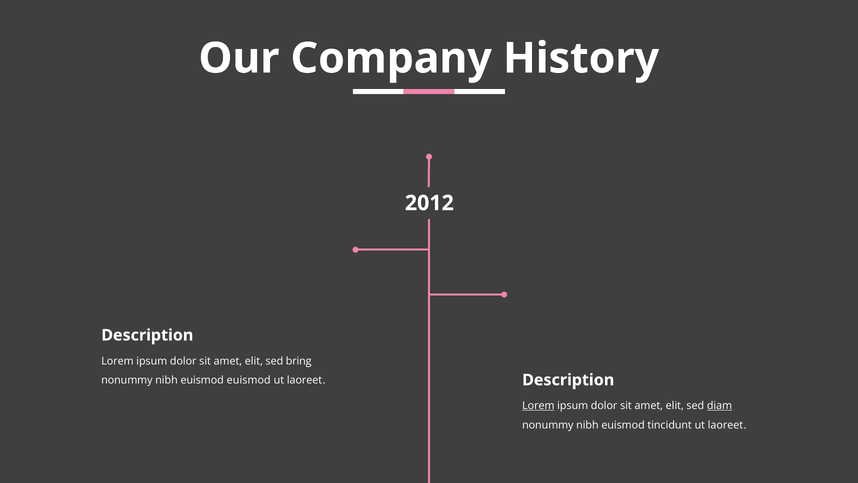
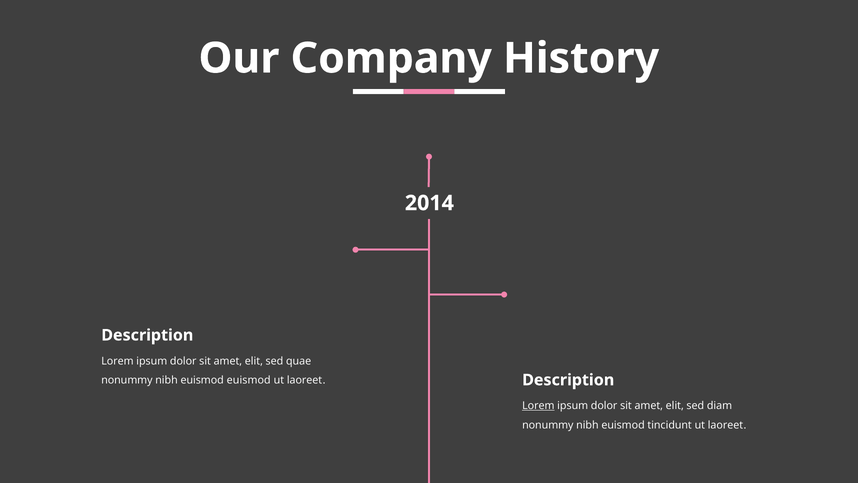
2012: 2012 -> 2014
bring: bring -> quae
diam underline: present -> none
